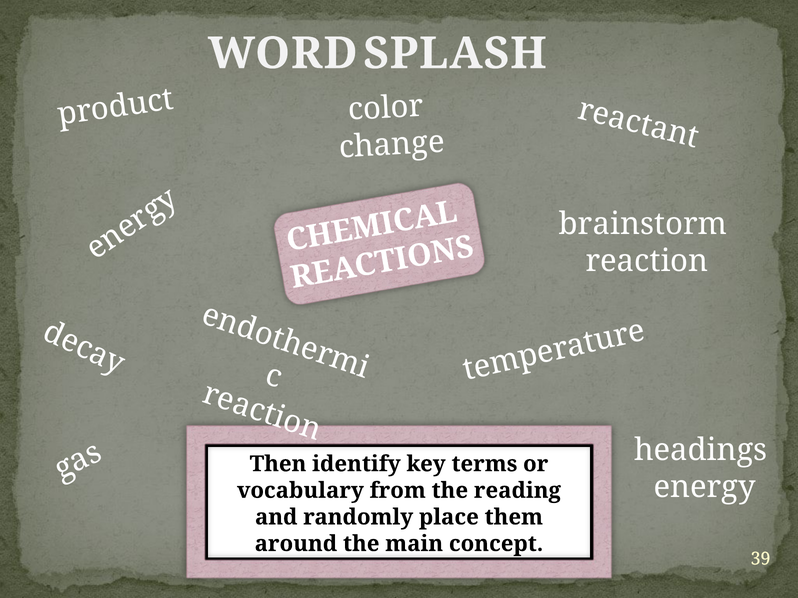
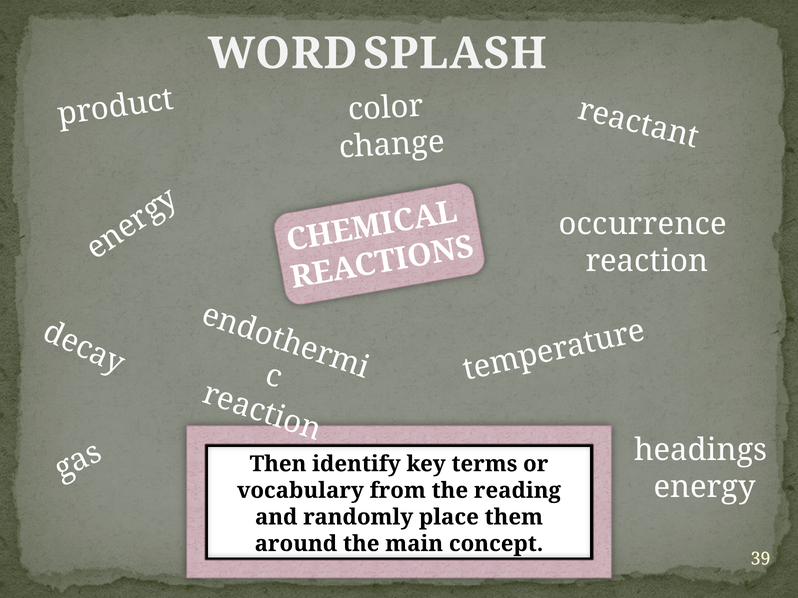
brainstorm: brainstorm -> occurrence
